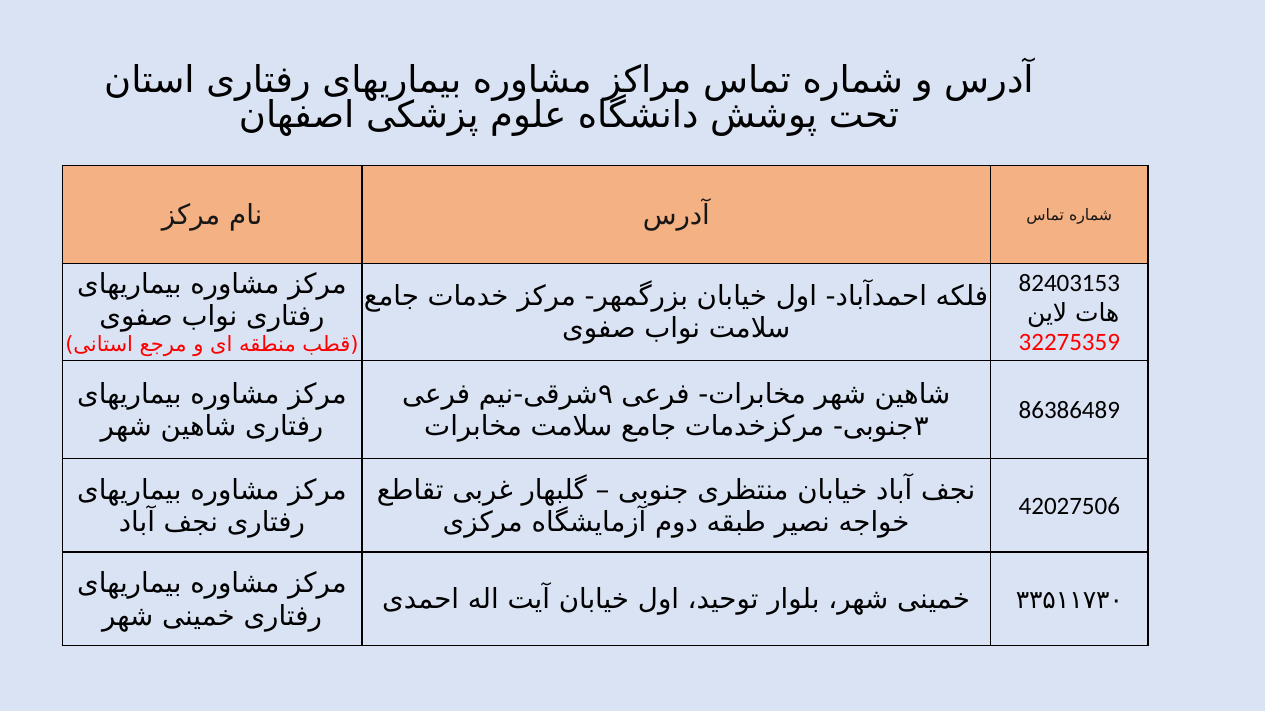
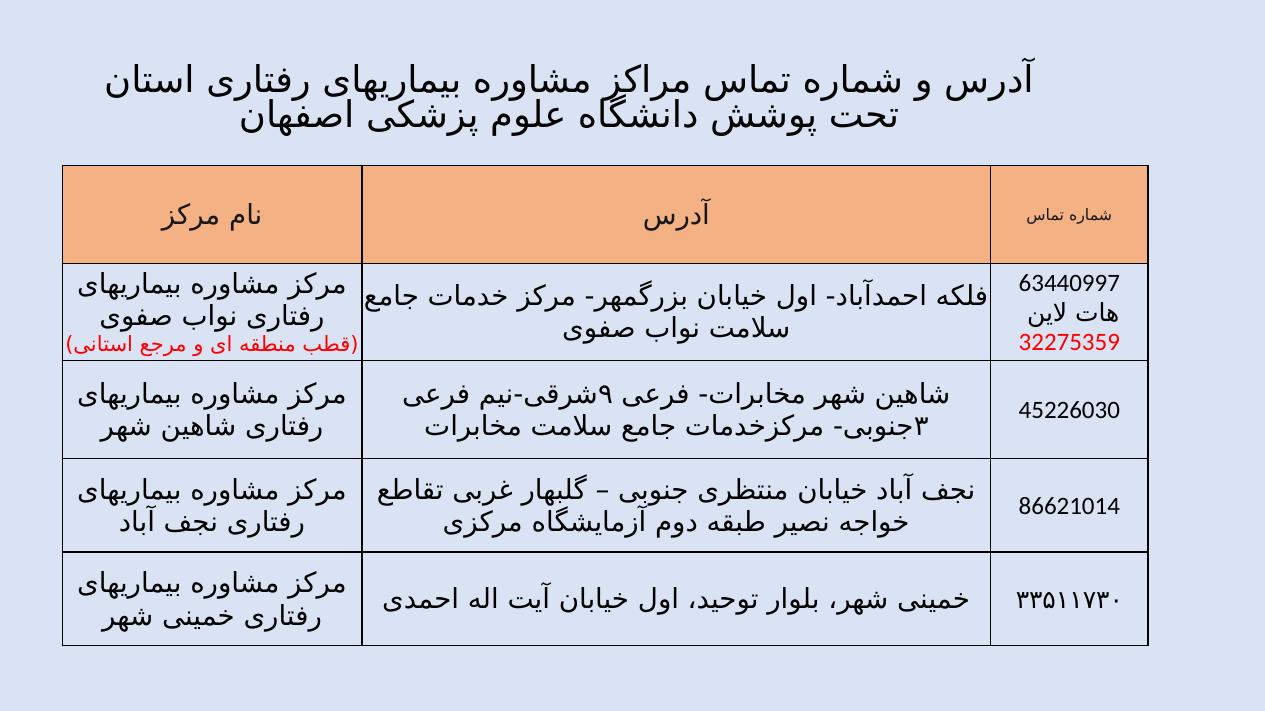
82403153: 82403153 -> 63440997
86386489: 86386489 -> 45226030
42027506: 42027506 -> 86621014
